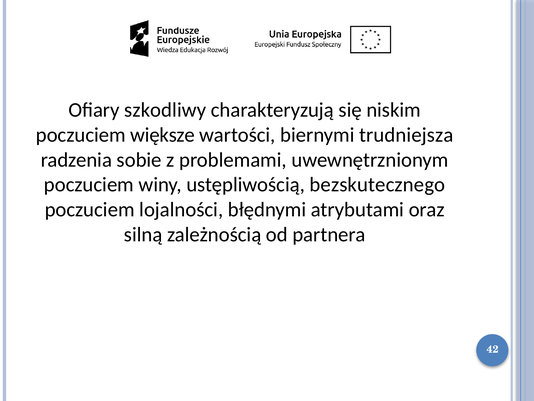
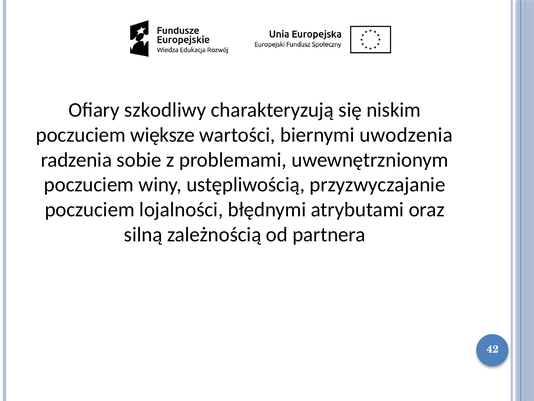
trudniejsza: trudniejsza -> uwodzenia
bezskutecznego: bezskutecznego -> przyzwyczajanie
